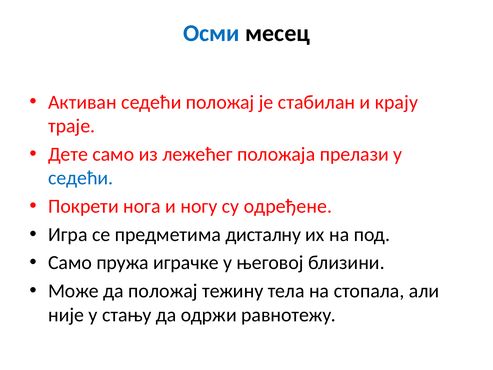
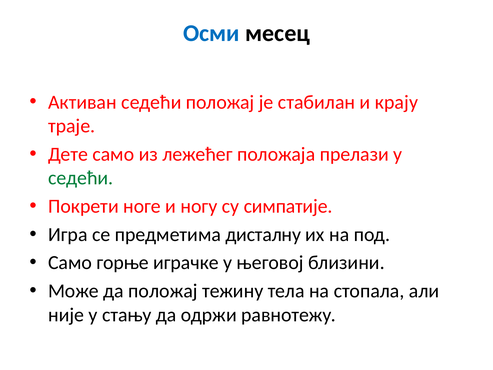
седећи at (81, 178) colour: blue -> green
нога: нога -> ноге
одређене: одређене -> симпатије
пружа: пружа -> горње
